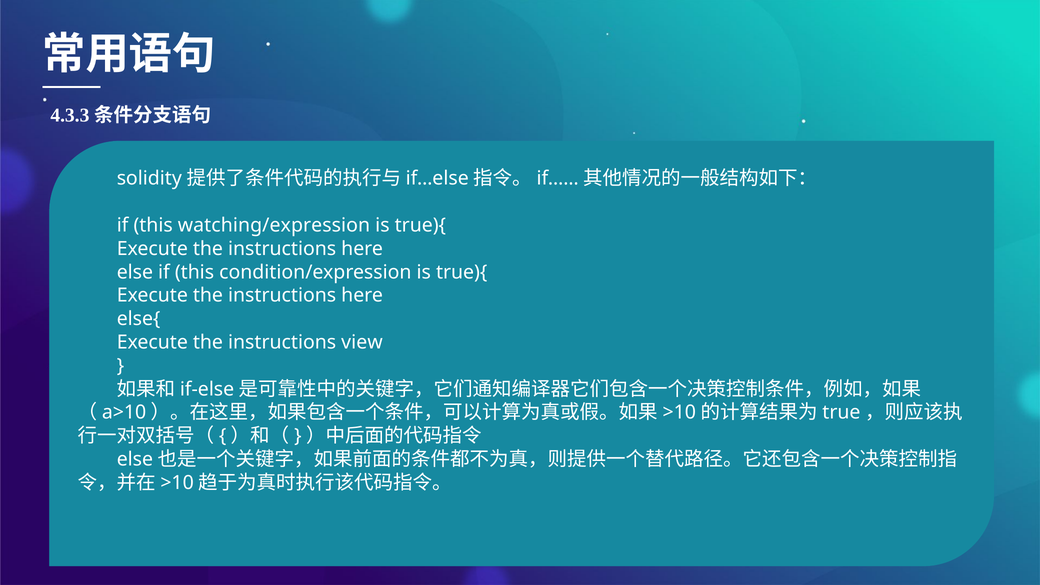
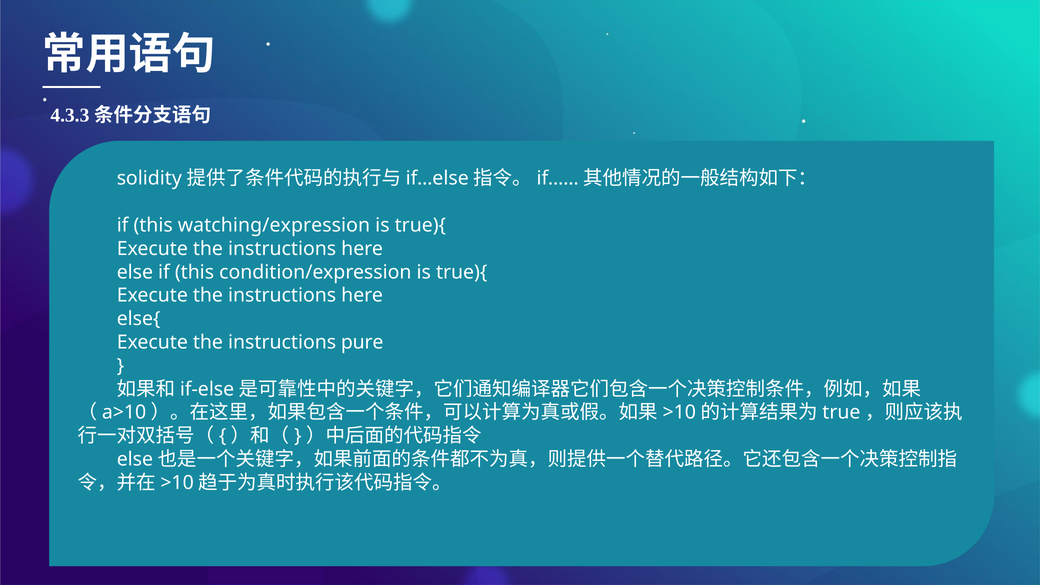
view: view -> pure
